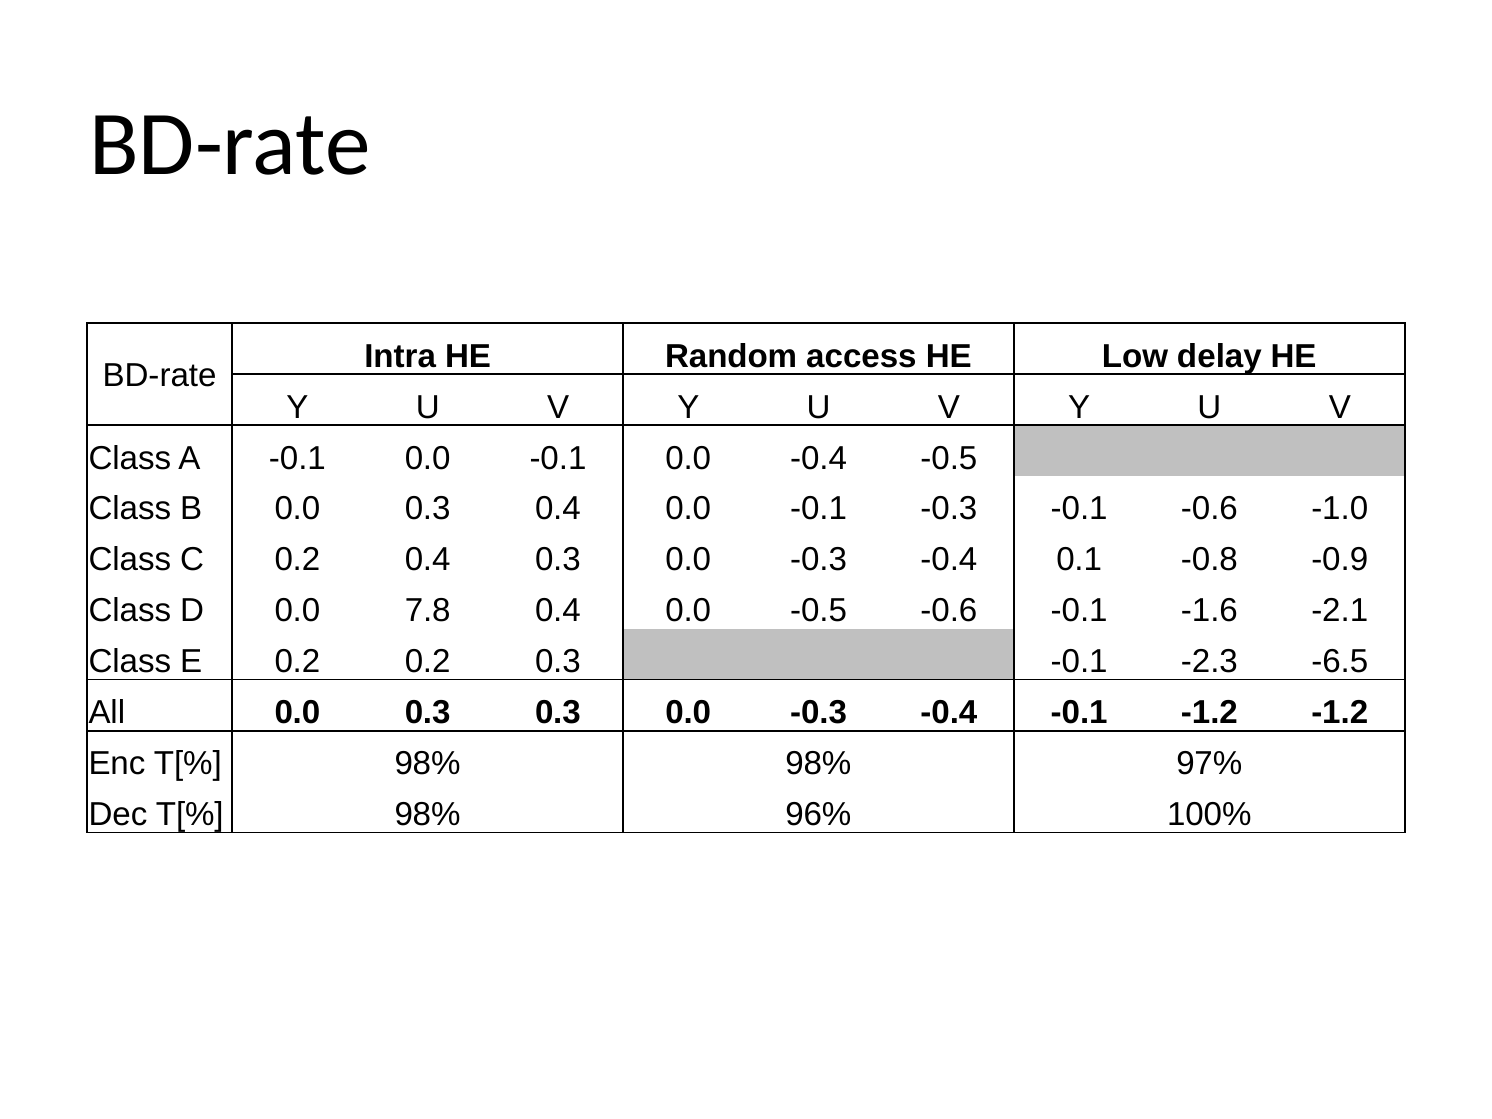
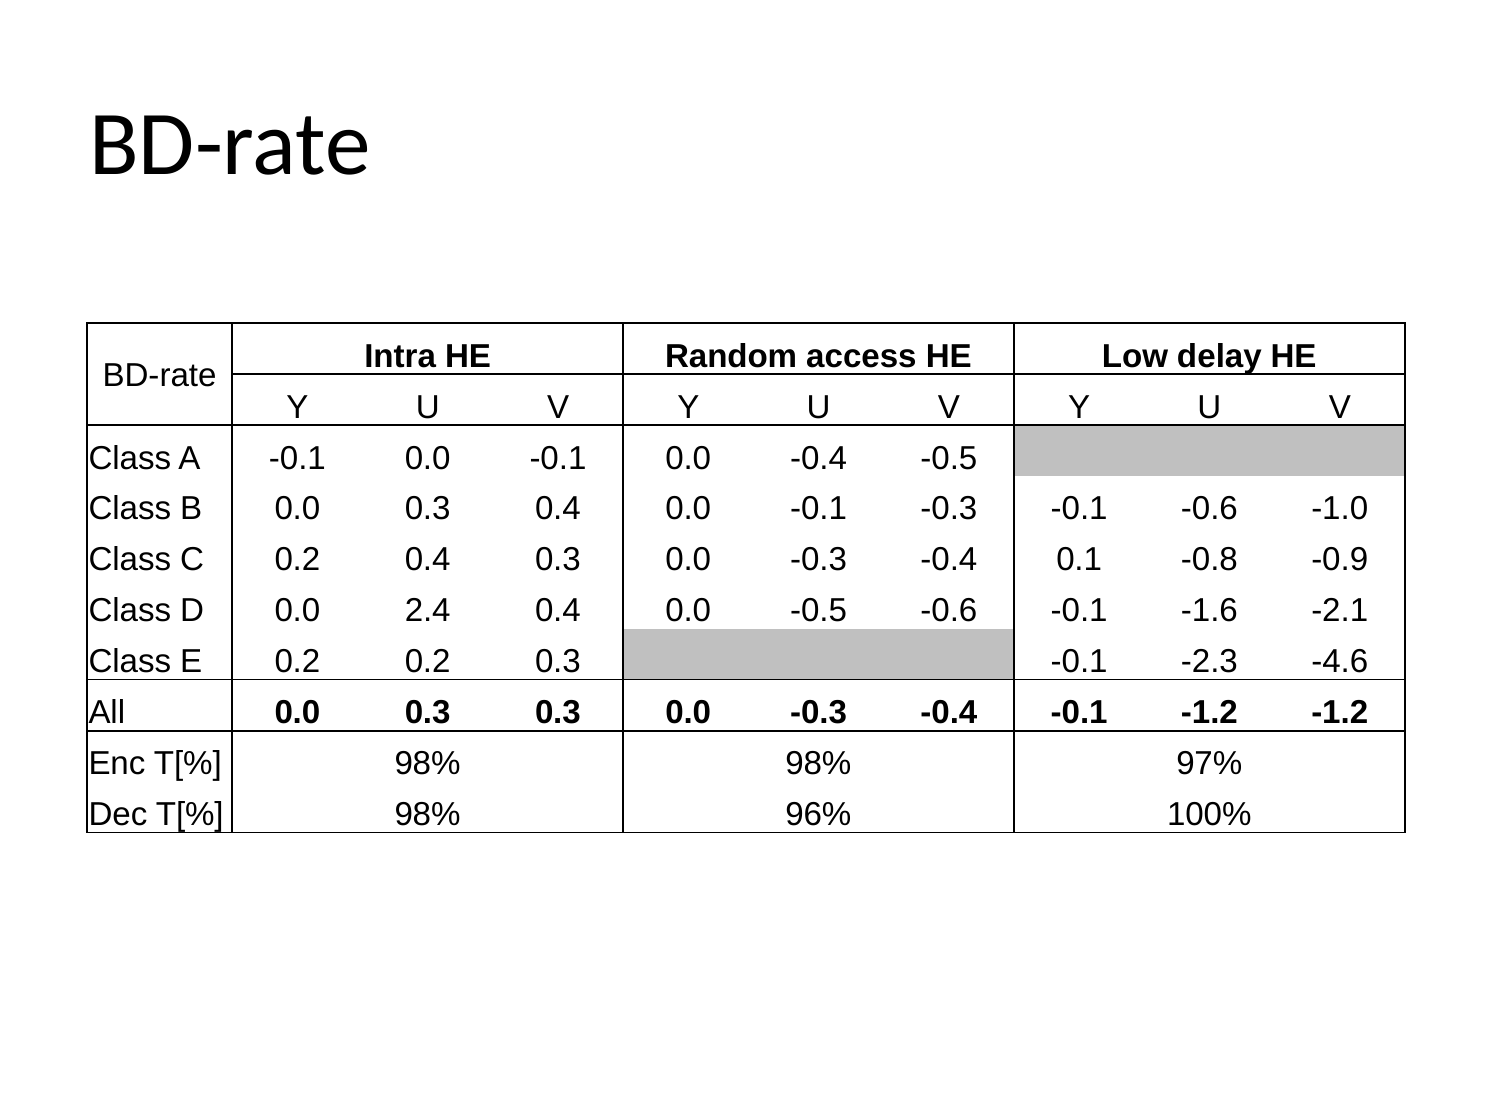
7.8: 7.8 -> 2.4
-6.5: -6.5 -> -4.6
